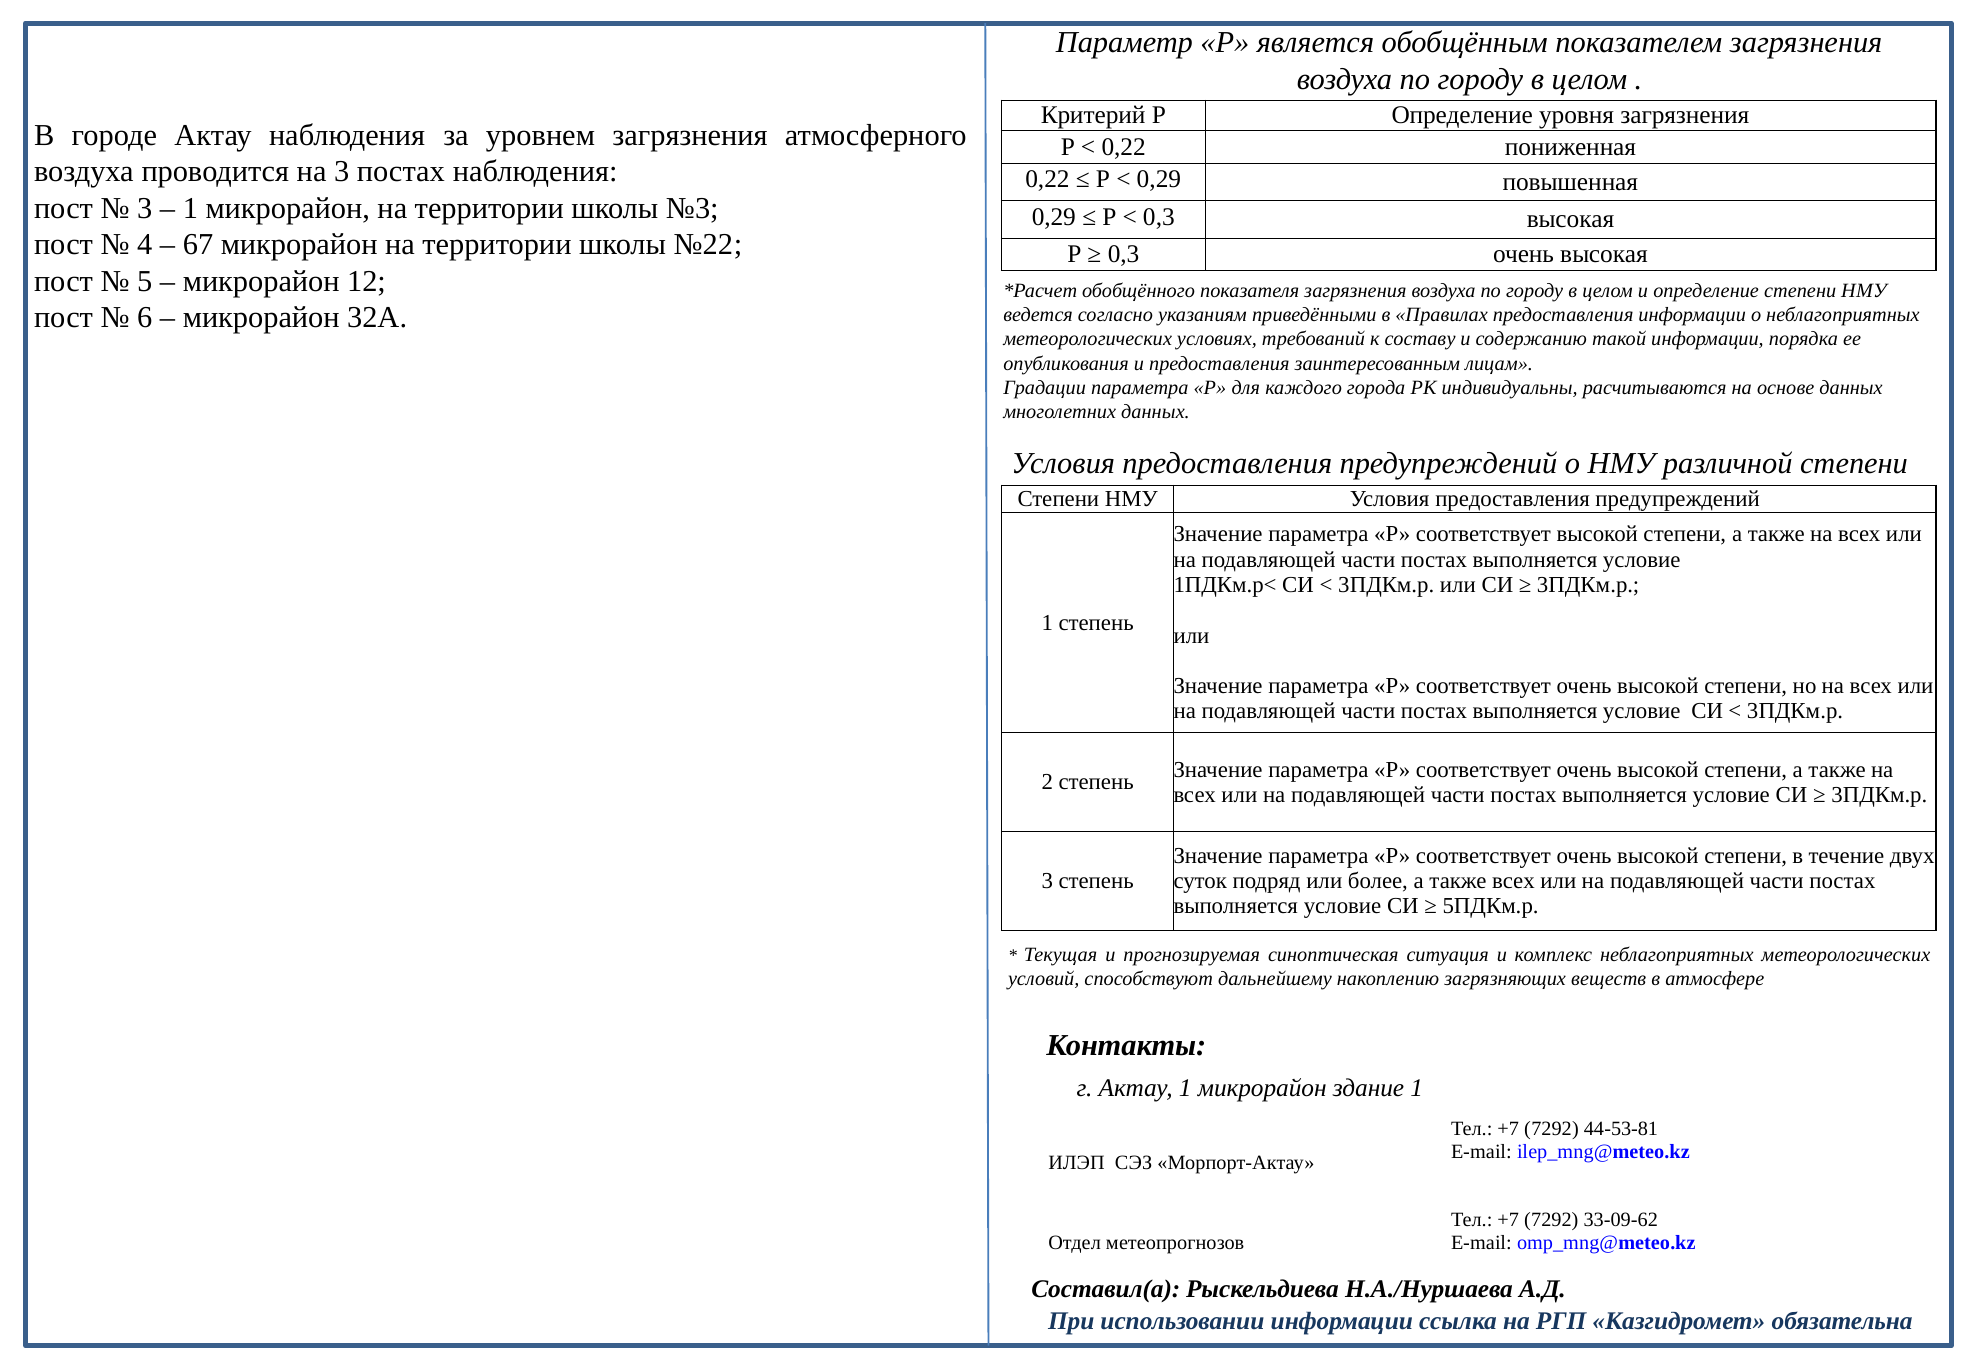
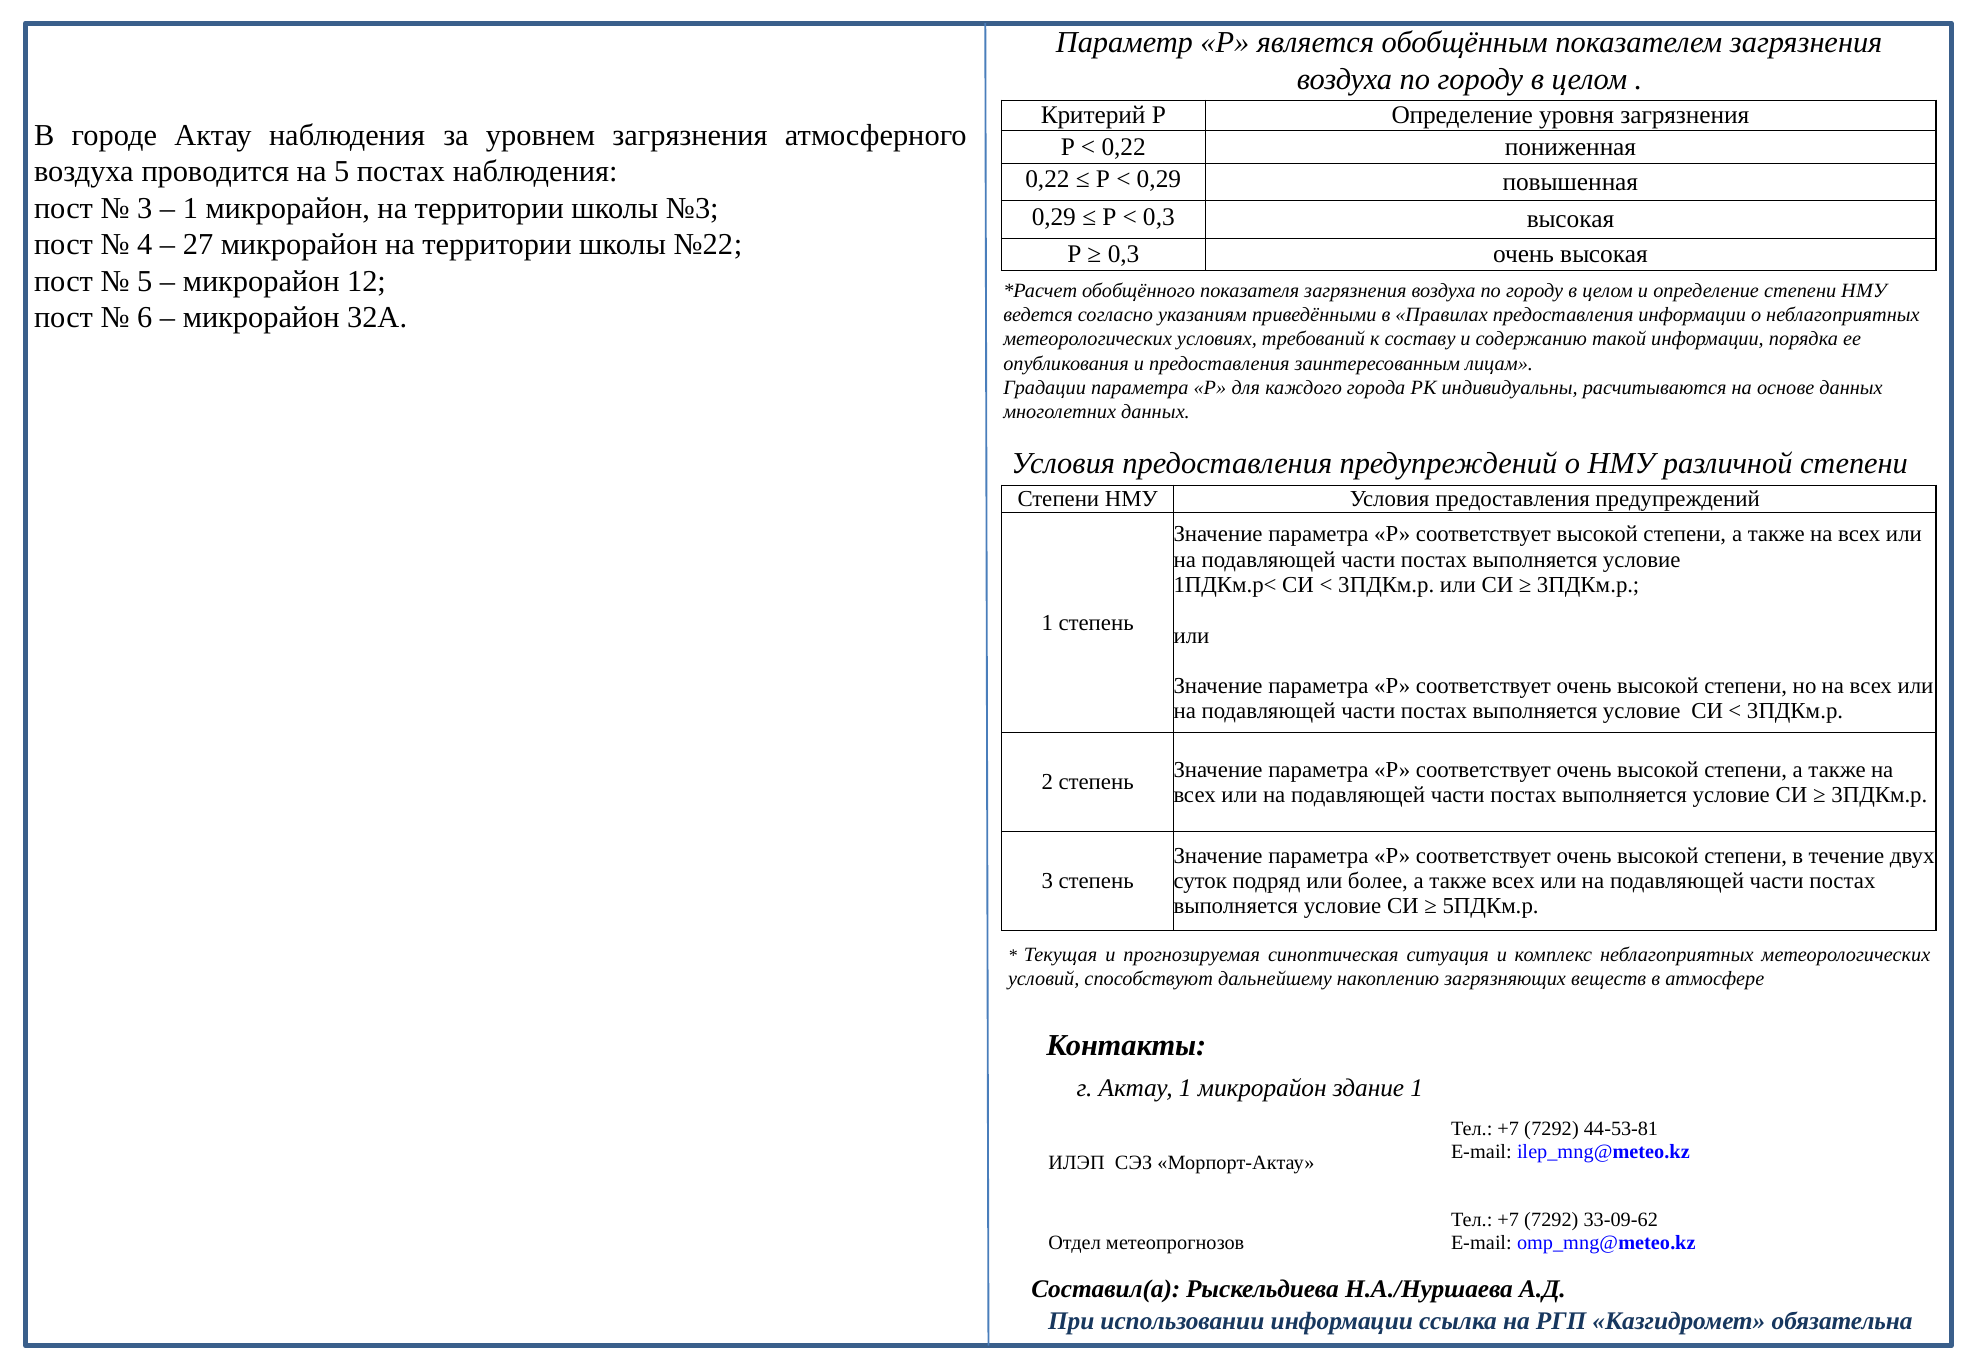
на 3: 3 -> 5
67: 67 -> 27
